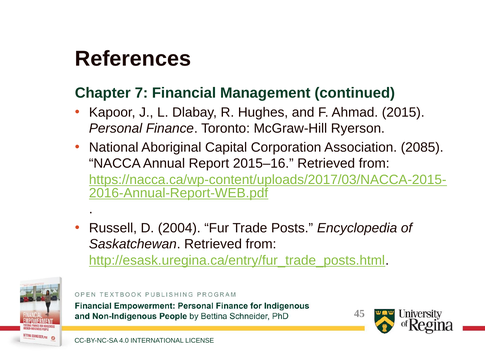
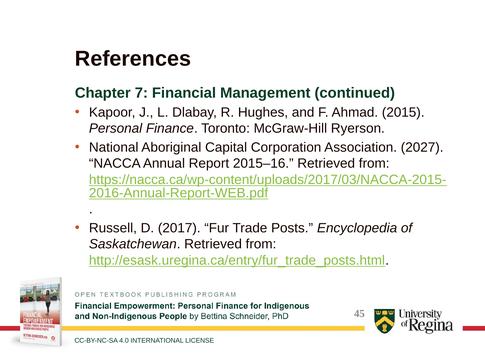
2085: 2085 -> 2027
2004: 2004 -> 2017
